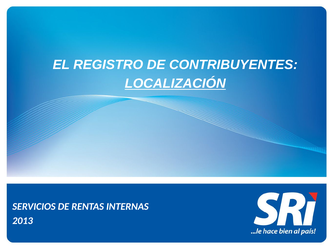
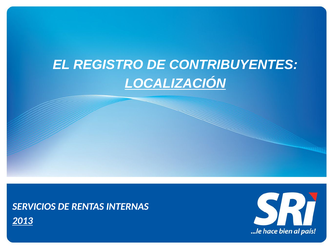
2013 underline: none -> present
